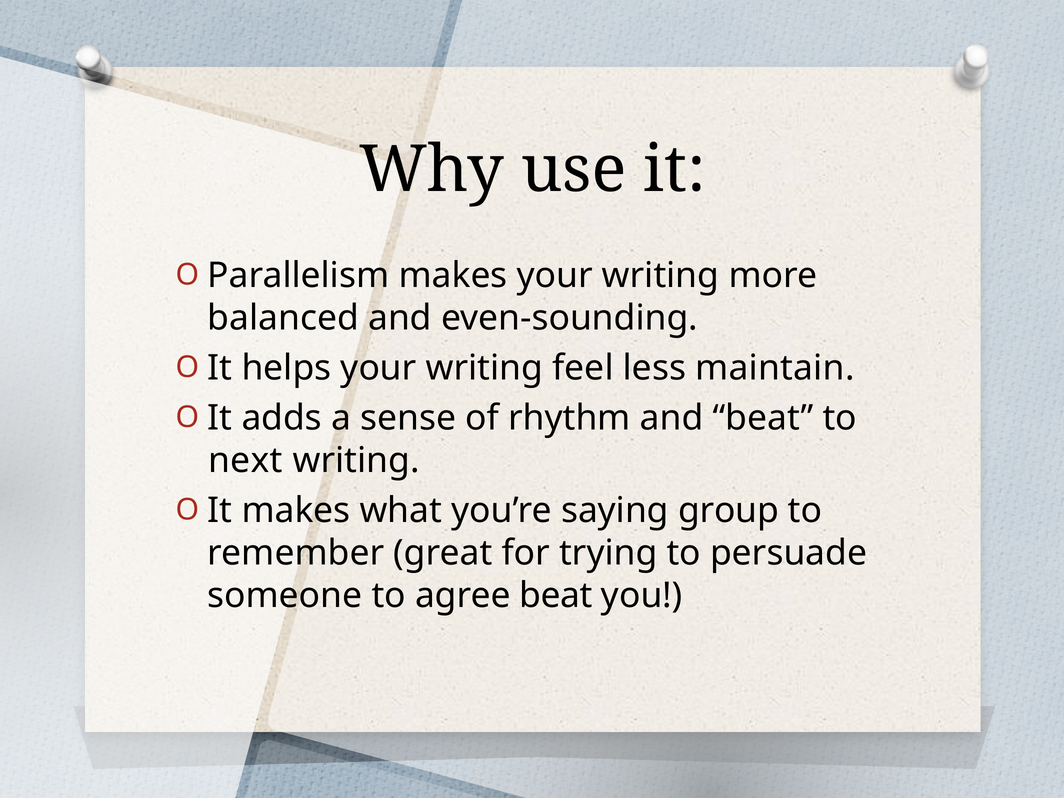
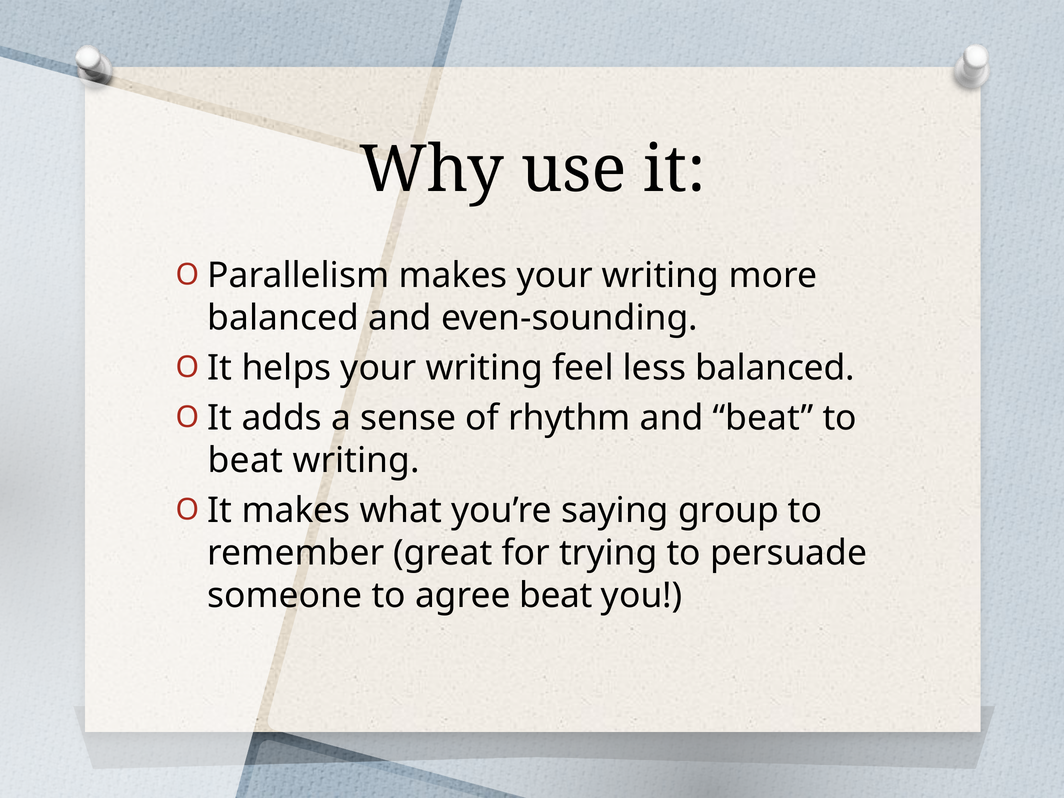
less maintain: maintain -> balanced
next at (245, 461): next -> beat
